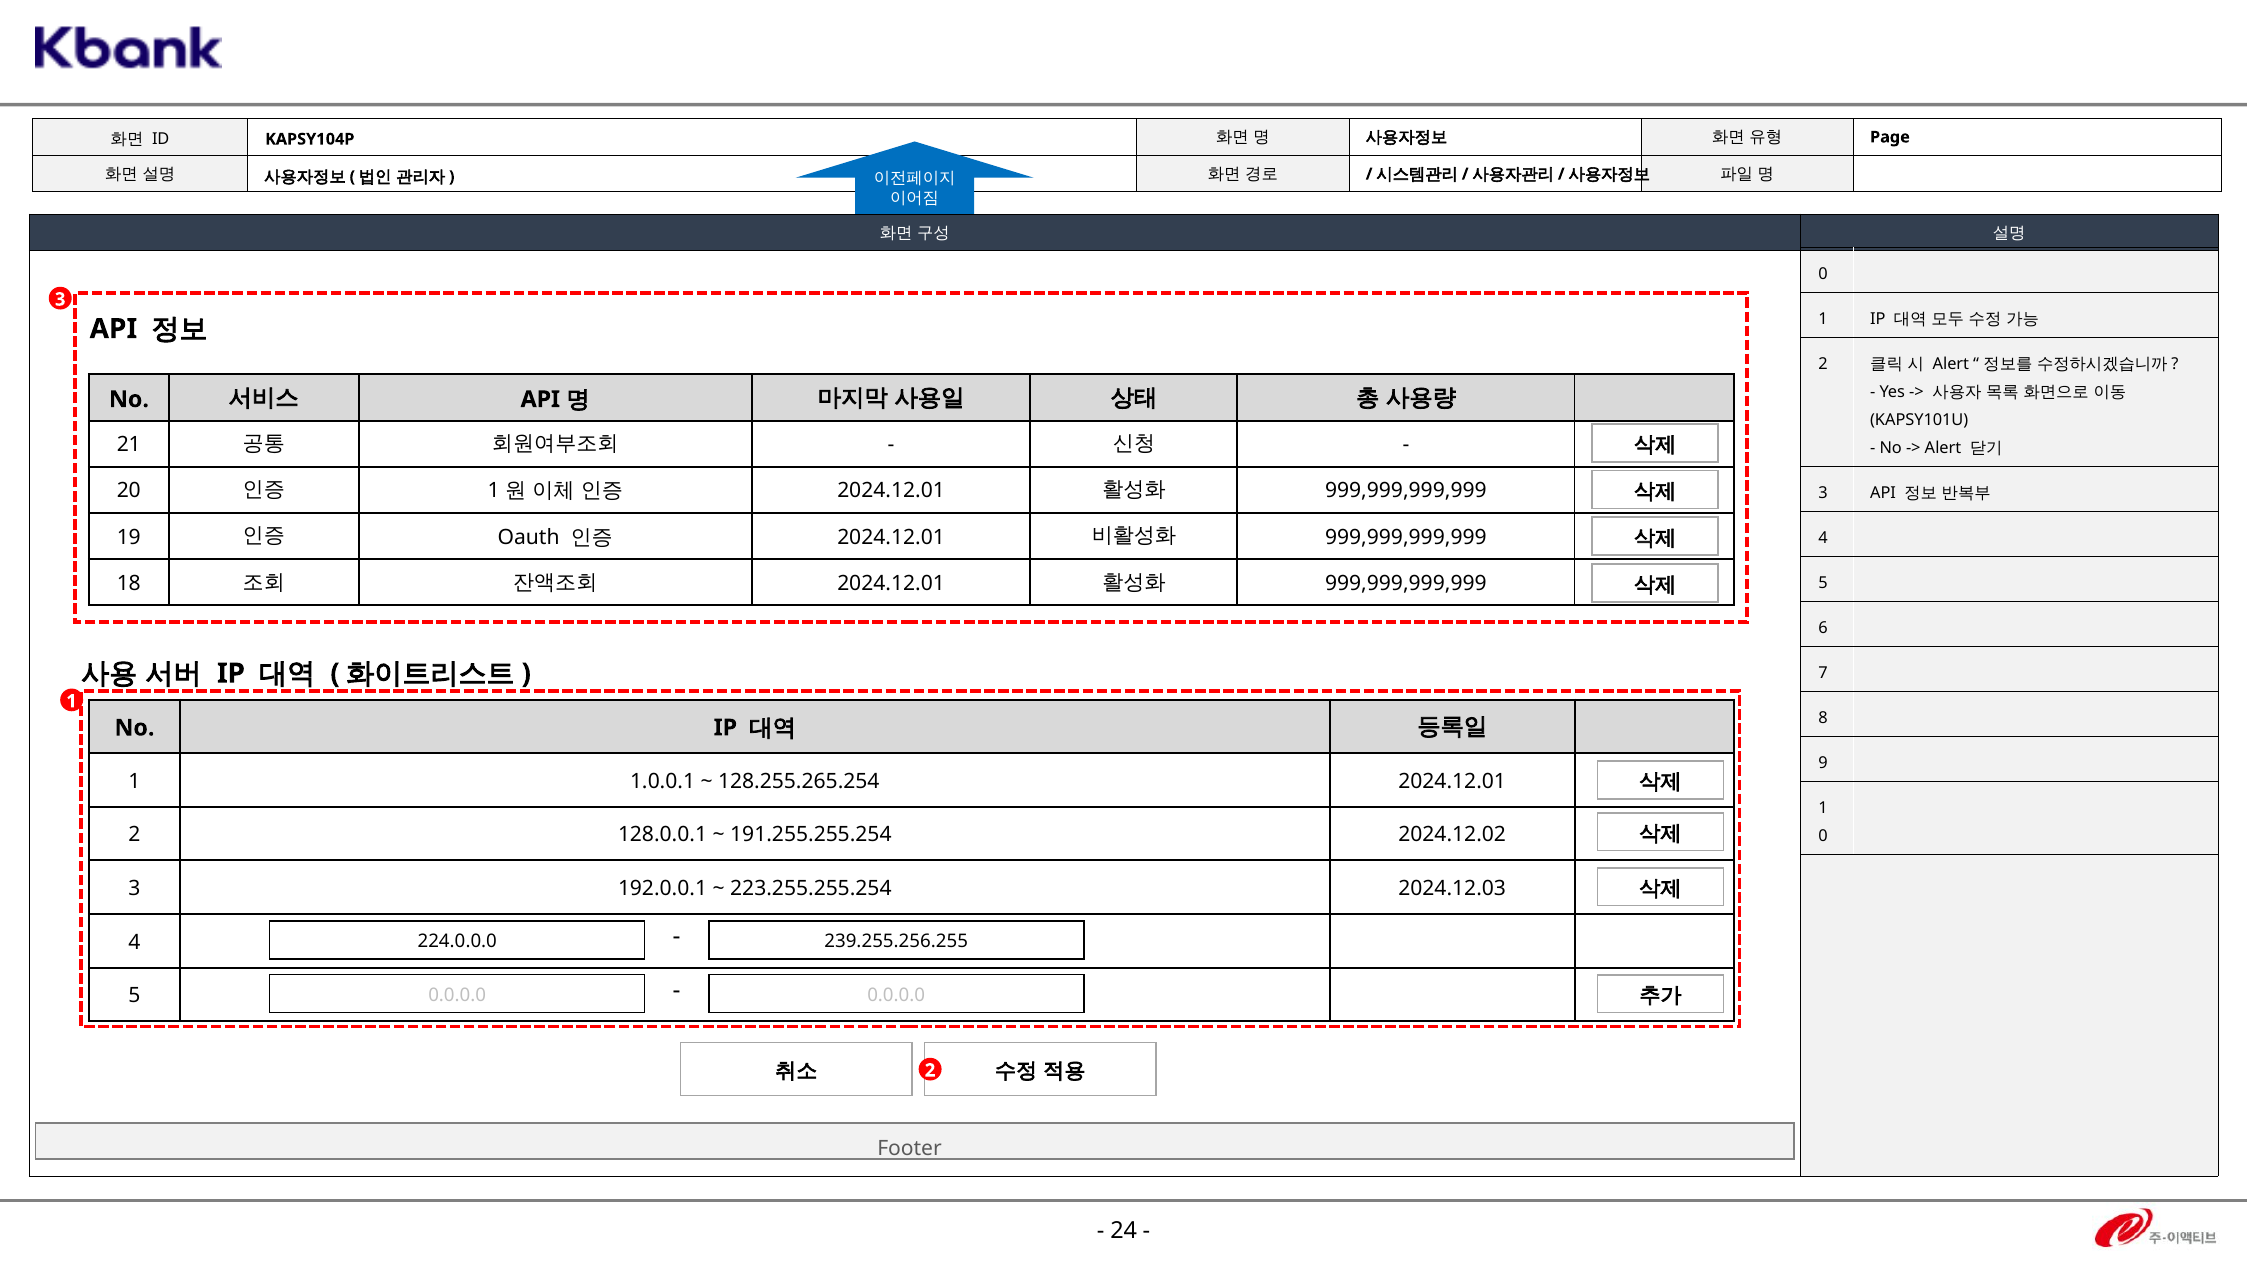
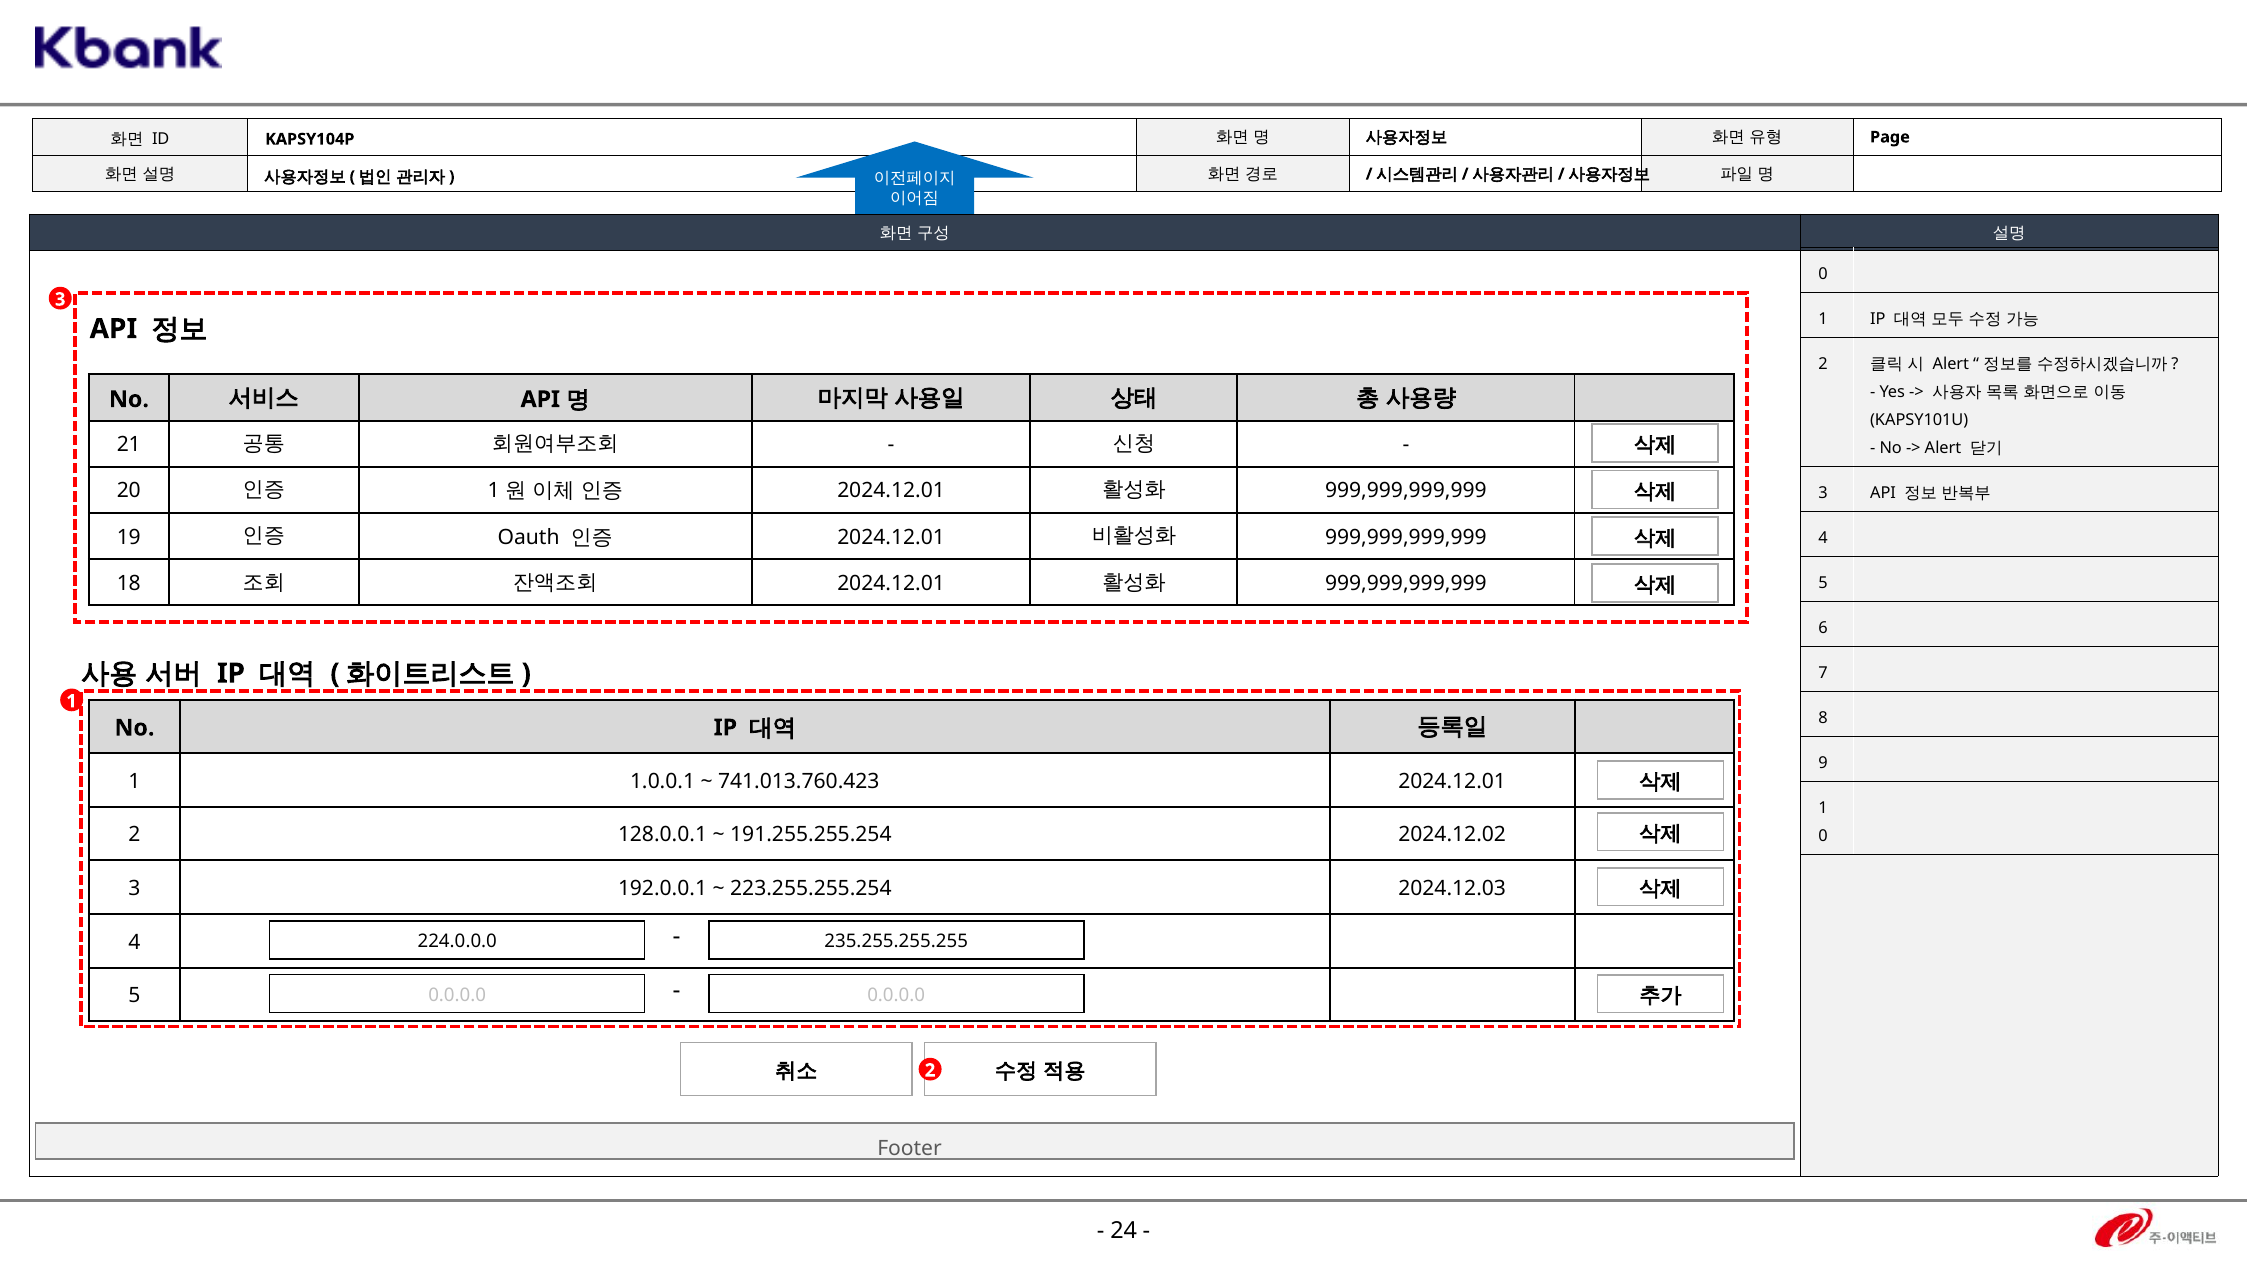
128.255.265.254: 128.255.265.254 -> 741.013.760.423
239.255.256.255: 239.255.256.255 -> 235.255.255.255
